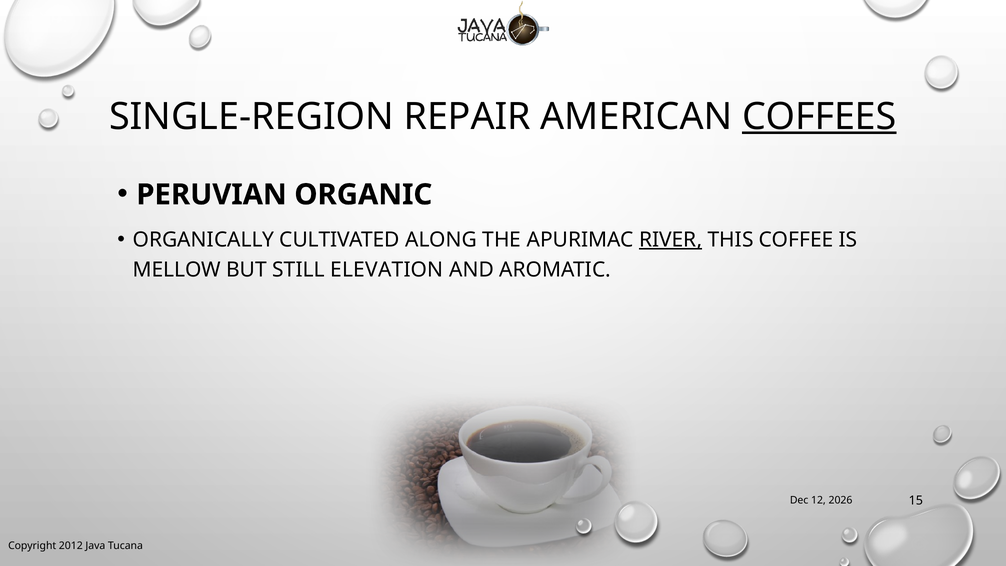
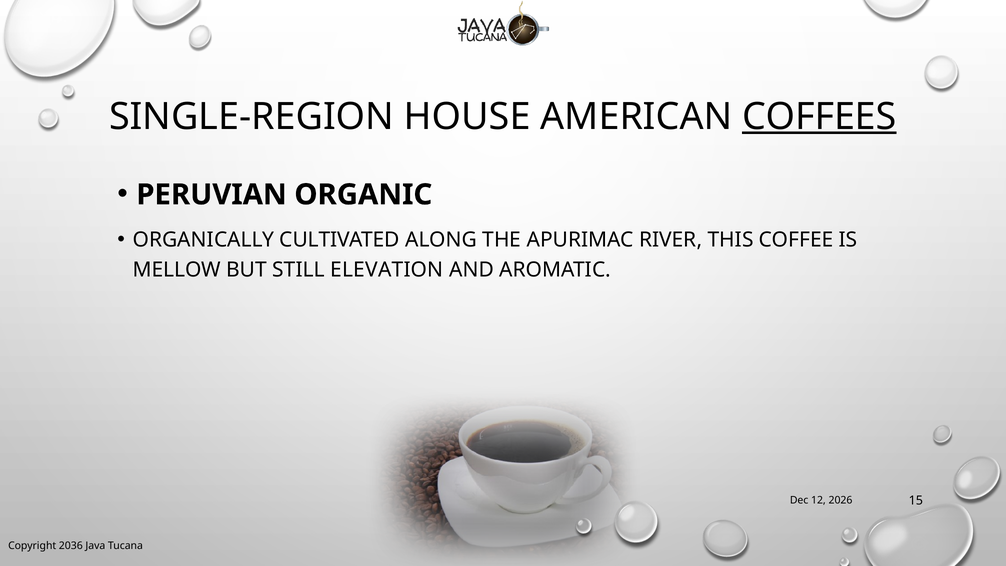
REPAIR: REPAIR -> HOUSE
RIVER underline: present -> none
2012: 2012 -> 2036
